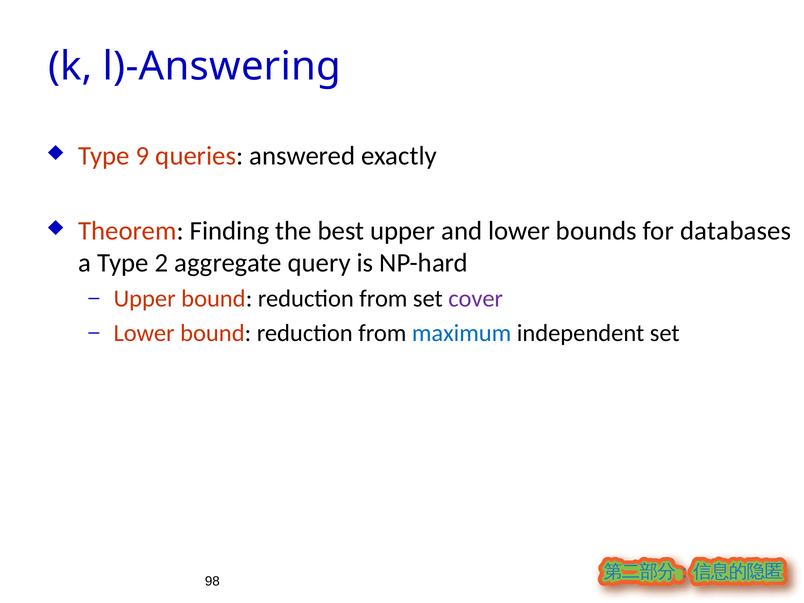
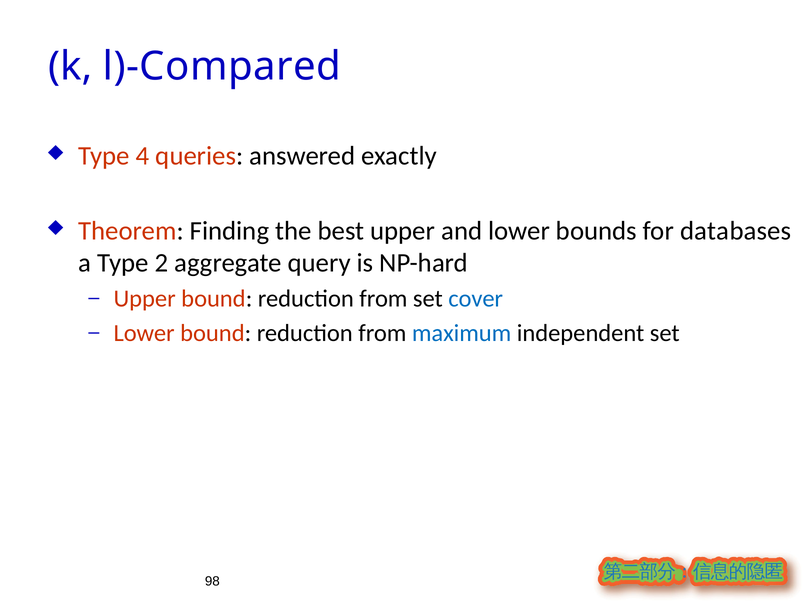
l)-Answering: l)-Answering -> l)-Compared
9: 9 -> 4
cover colour: purple -> blue
